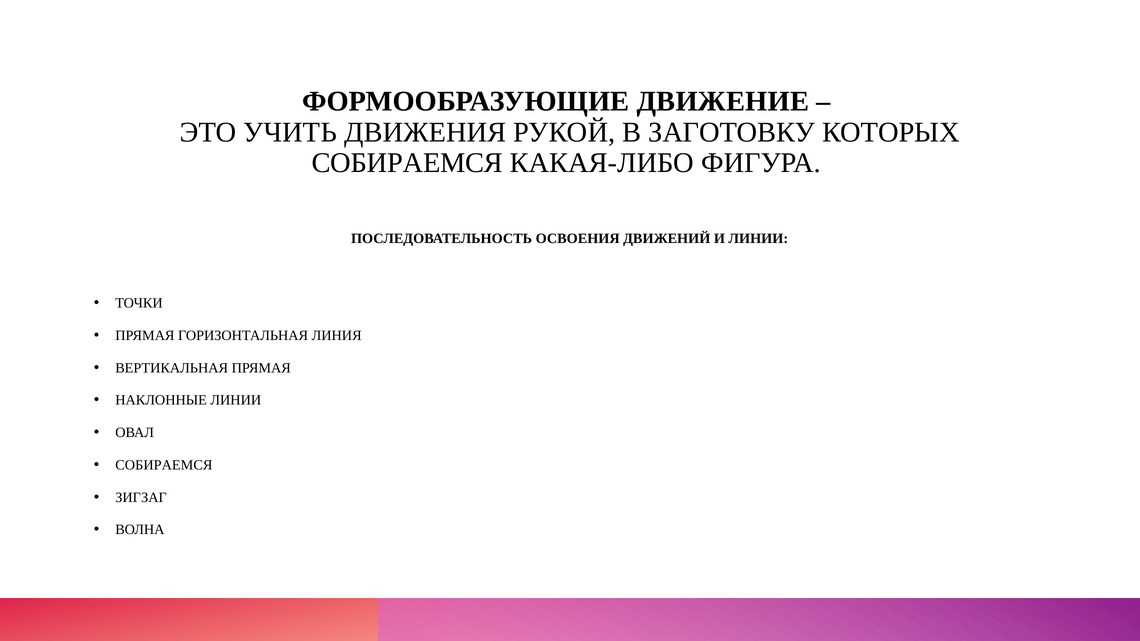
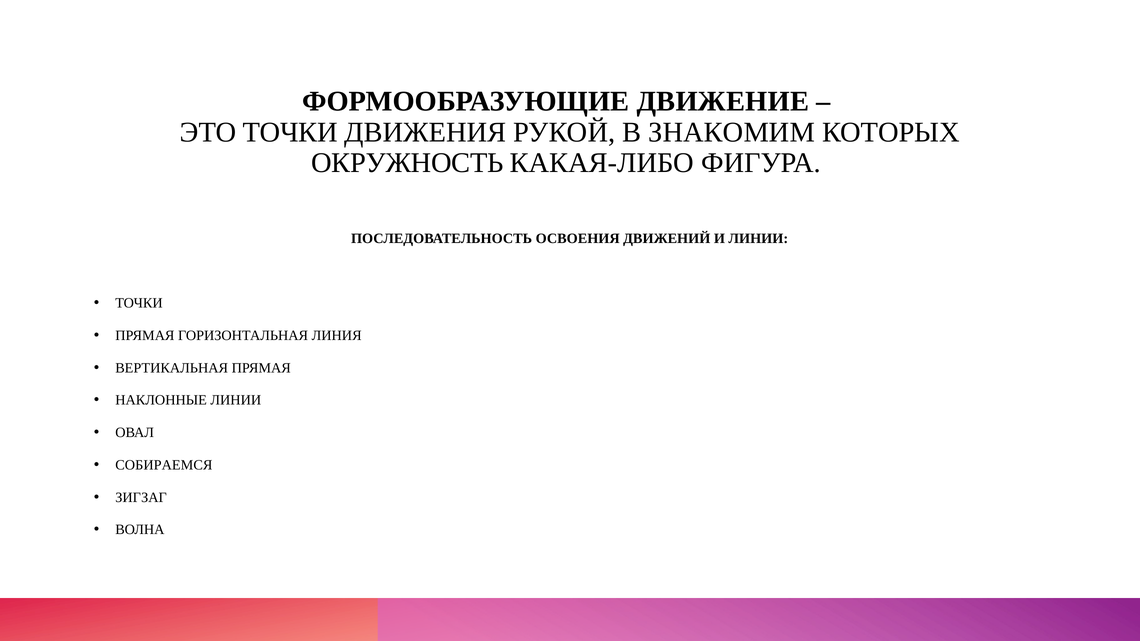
ЭТО УЧИТЬ: УЧИТЬ -> ТОЧКИ
ЗАГОТОВКУ: ЗАГОТОВКУ -> ЗНАКОМИМ
СОБИРАЕМСЯ at (407, 163): СОБИРАЕМСЯ -> ОКРУЖНОСТЬ
